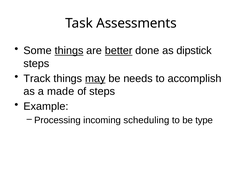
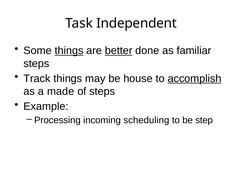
Assessments: Assessments -> Independent
dipstick: dipstick -> familiar
may underline: present -> none
needs: needs -> house
accomplish underline: none -> present
type: type -> step
